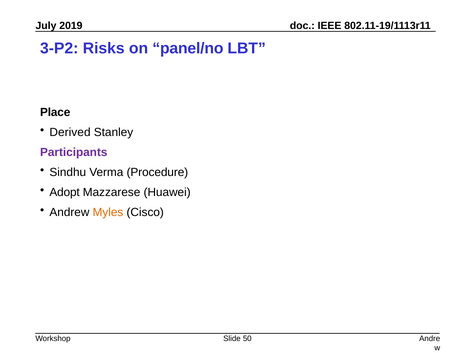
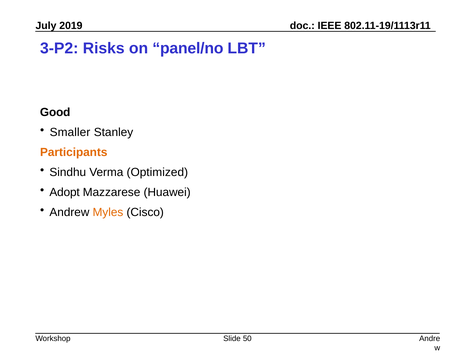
Place: Place -> Good
Derived: Derived -> Smaller
Participants colour: purple -> orange
Procedure: Procedure -> Optimized
